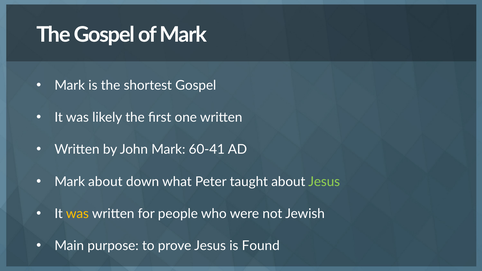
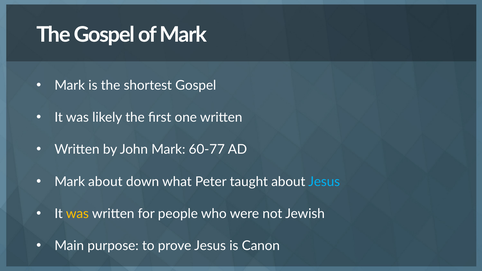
60-41: 60-41 -> 60-77
Jesus at (324, 182) colour: light green -> light blue
Found: Found -> Canon
